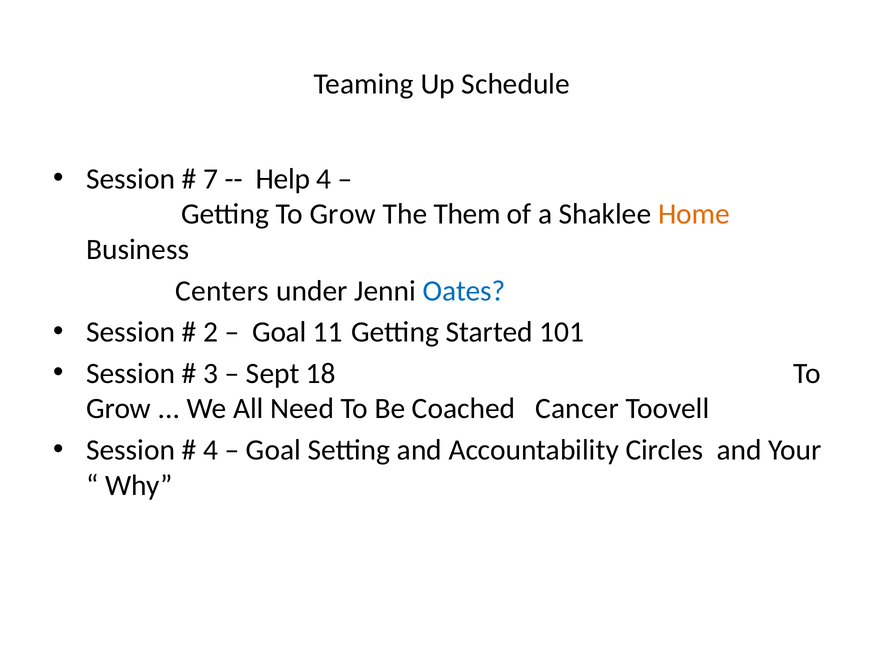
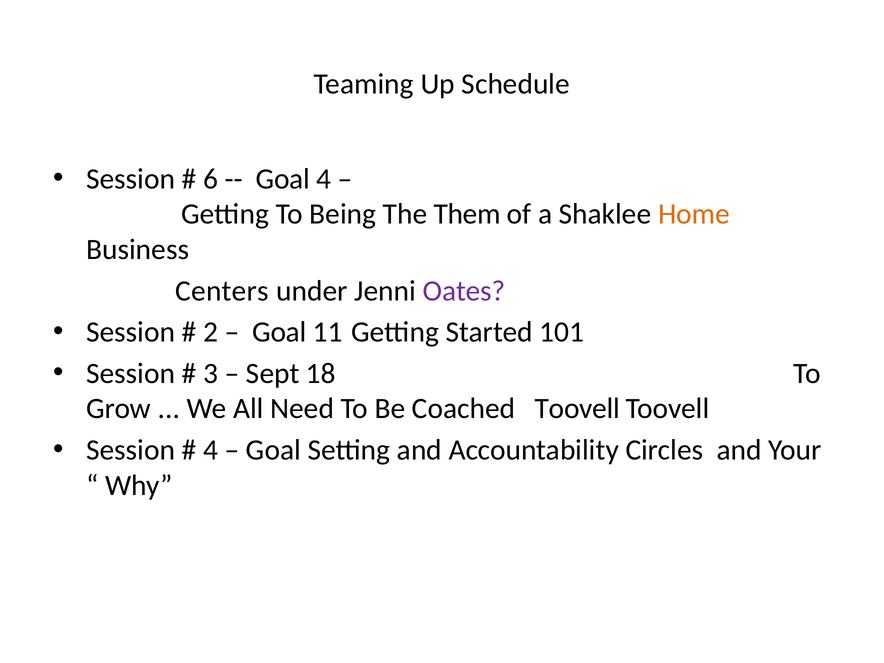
7: 7 -> 6
Help at (283, 179): Help -> Goal
Getting To Grow: Grow -> Being
Oates colour: blue -> purple
Coached Cancer: Cancer -> Toovell
